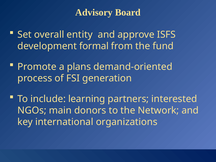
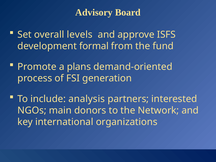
entity: entity -> levels
learning: learning -> analysis
